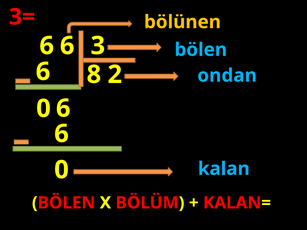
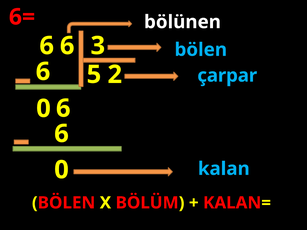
3=: 3= -> 6=
bölünen colour: yellow -> white
8: 8 -> 5
ondan: ondan -> çarpar
